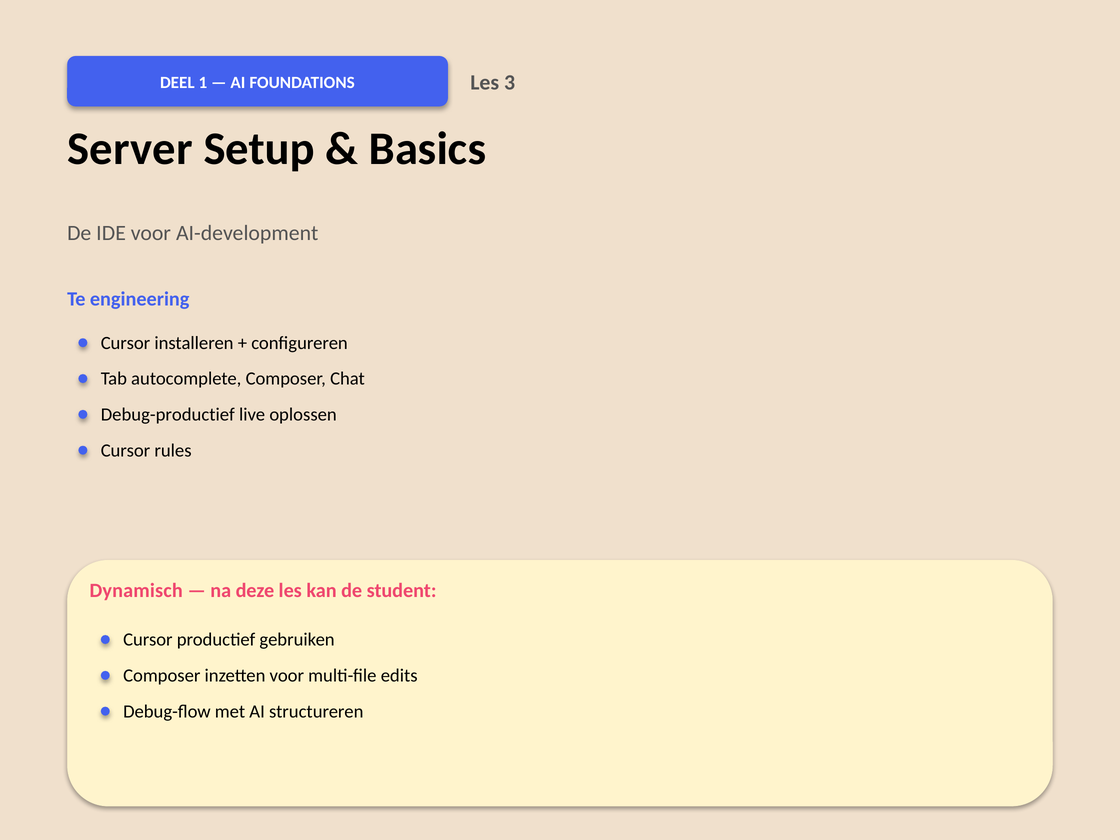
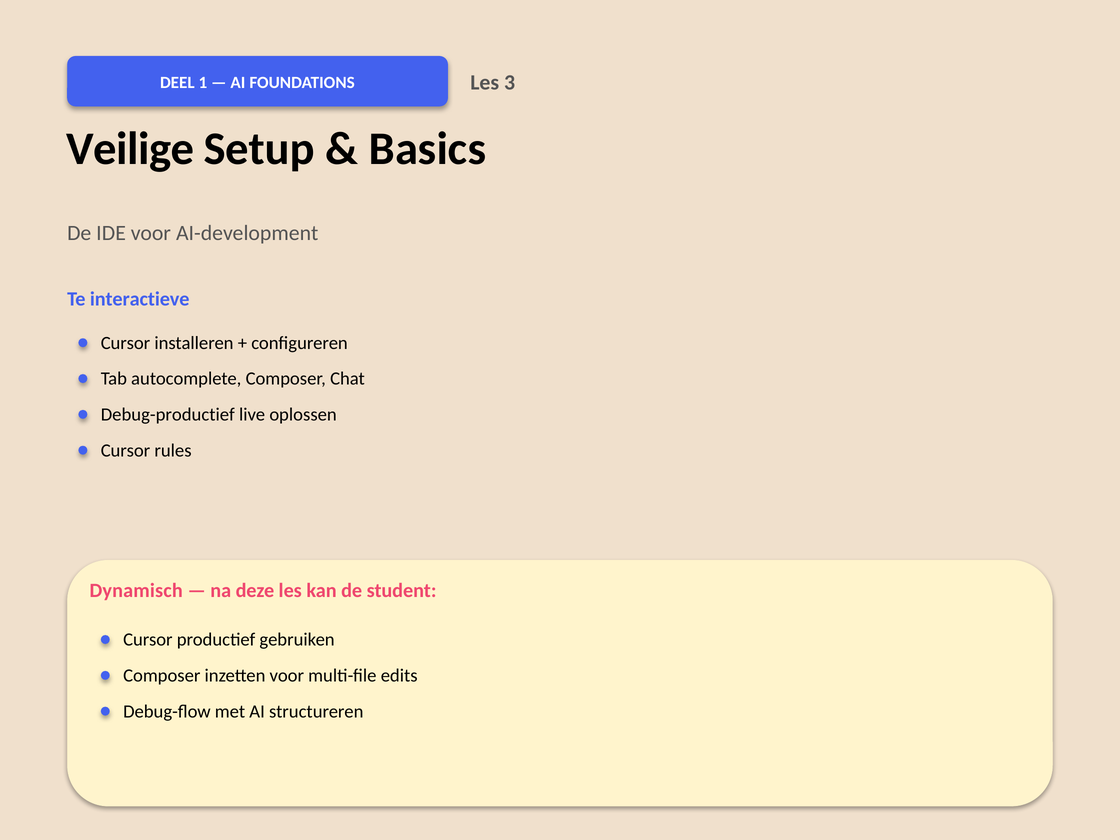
Server: Server -> Veilige
engineering: engineering -> interactieve
